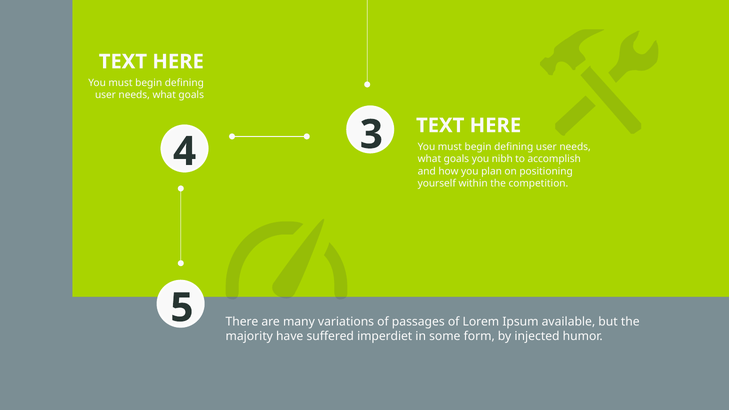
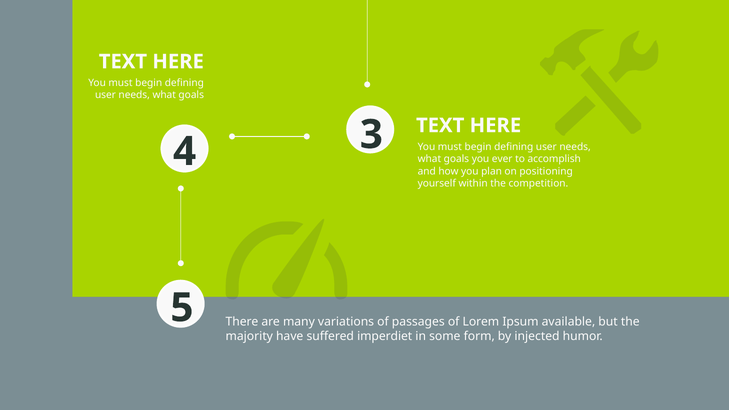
nibh: nibh -> ever
